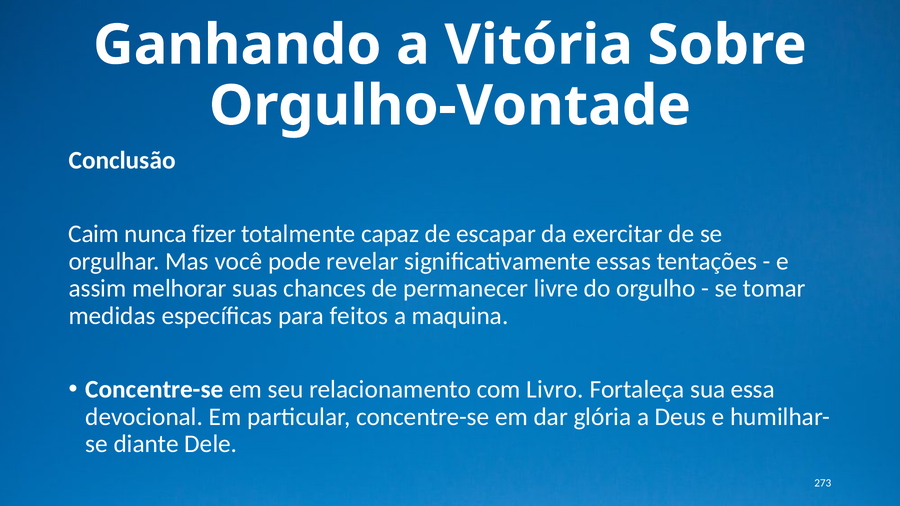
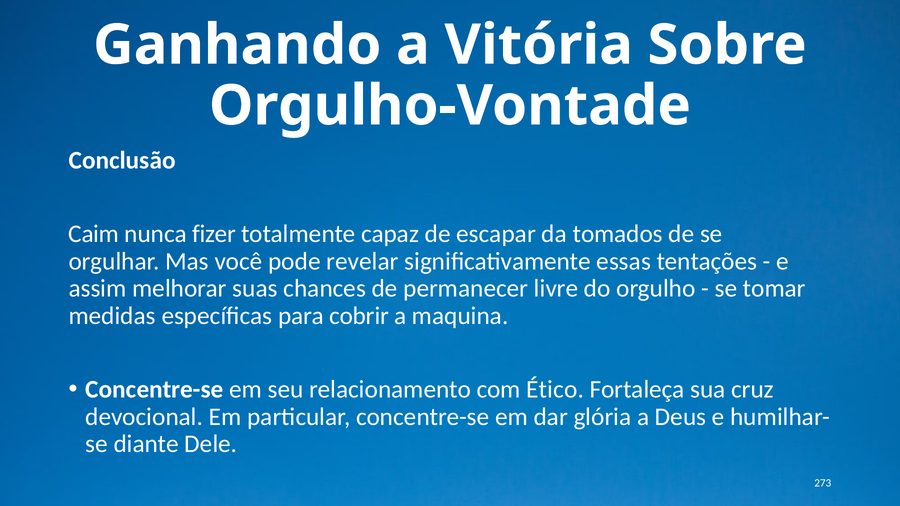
exercitar: exercitar -> tomados
feitos: feitos -> cobrir
Livro: Livro -> Ético
essa: essa -> cruz
